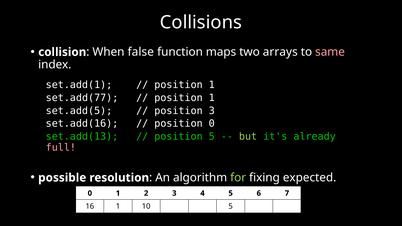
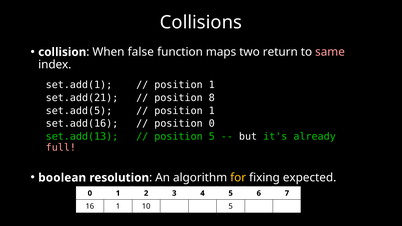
arrays: arrays -> return
set.add(77: set.add(77 -> set.add(21
1 at (212, 98): 1 -> 8
3 at (212, 111): 3 -> 1
but colour: light green -> white
possible: possible -> boolean
for colour: light green -> yellow
